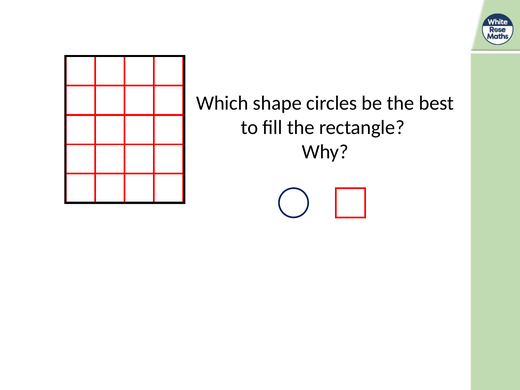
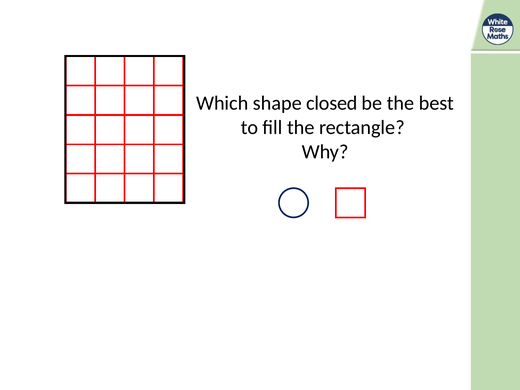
circles: circles -> closed
